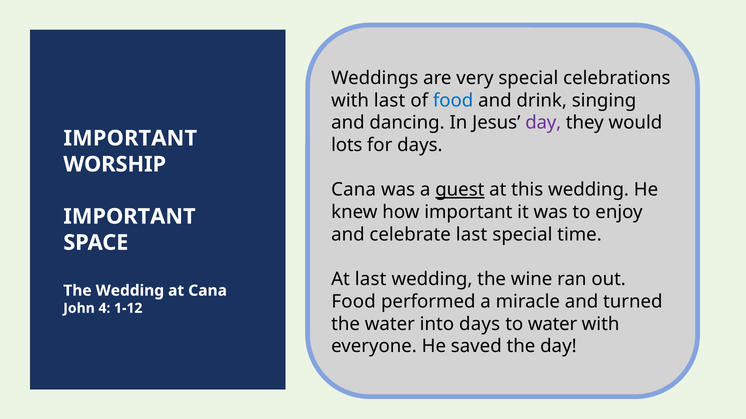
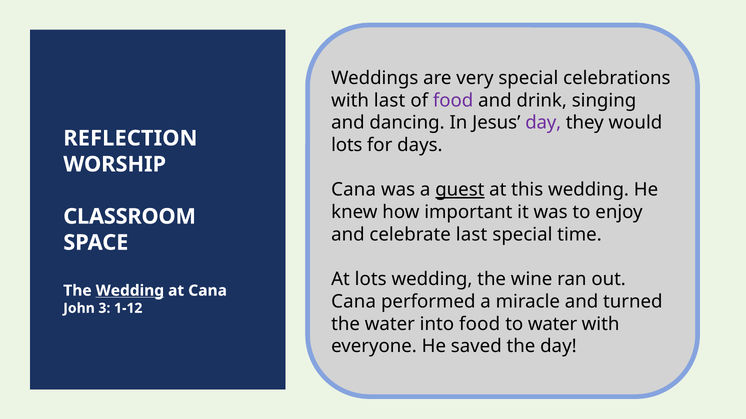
food at (453, 101) colour: blue -> purple
IMPORTANT at (130, 138): IMPORTANT -> REFLECTION
IMPORTANT at (129, 217): IMPORTANT -> CLASSROOM
At last: last -> lots
Wedding at (130, 291) underline: none -> present
Food at (354, 302): Food -> Cana
4: 4 -> 3
into days: days -> food
